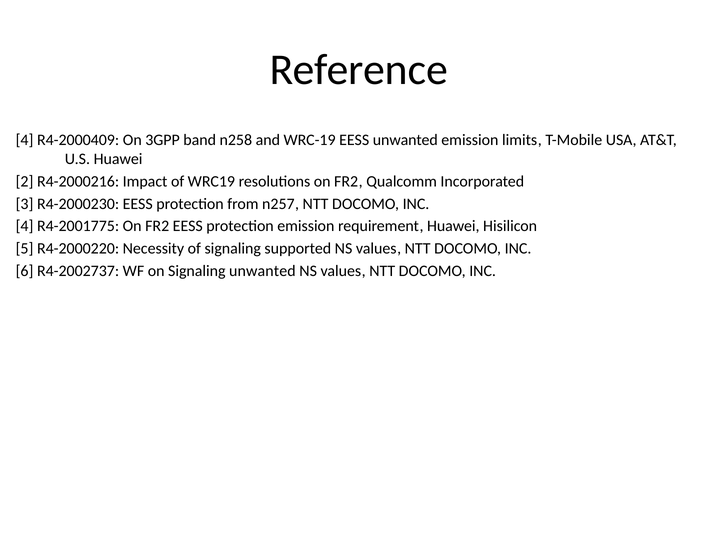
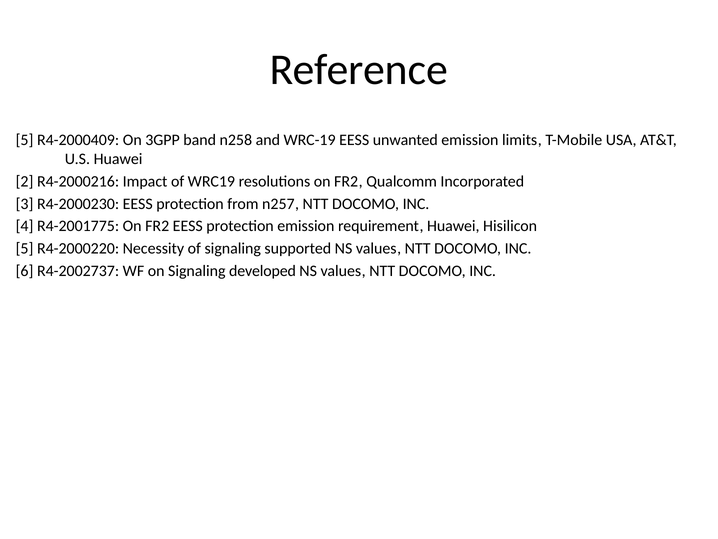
4 at (25, 140): 4 -> 5
Signaling unwanted: unwanted -> developed
